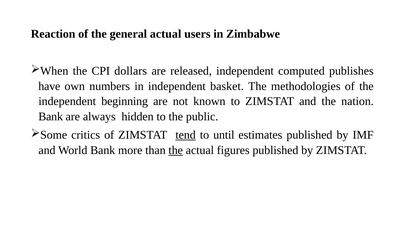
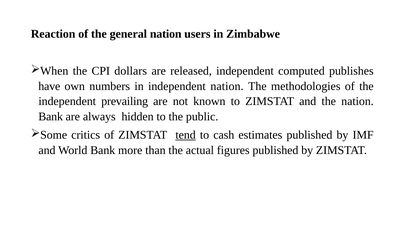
general actual: actual -> nation
independent basket: basket -> nation
beginning: beginning -> prevailing
until: until -> cash
the at (176, 150) underline: present -> none
